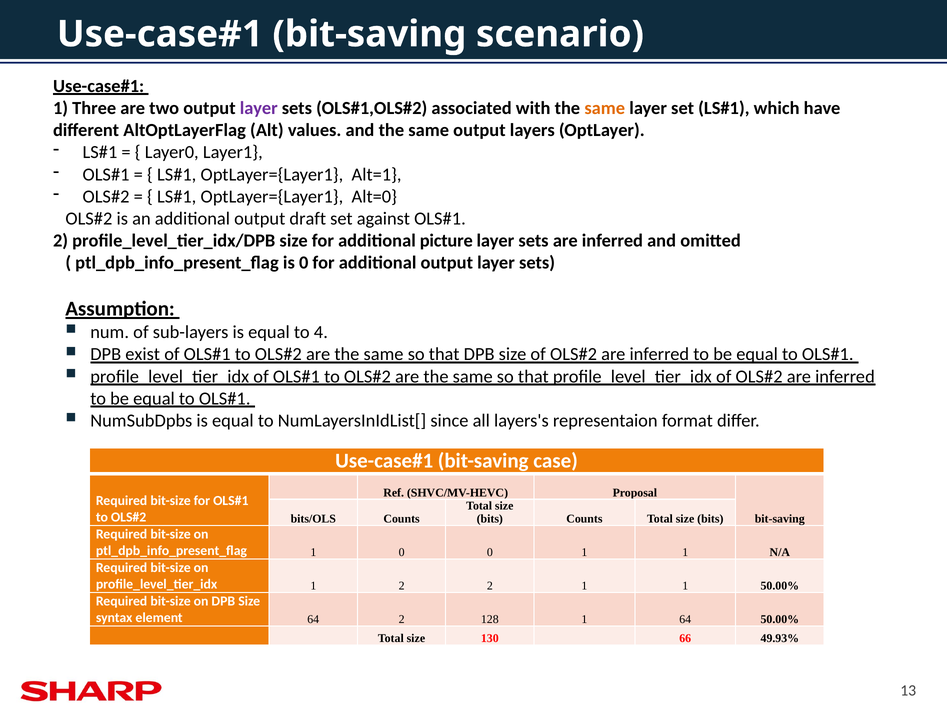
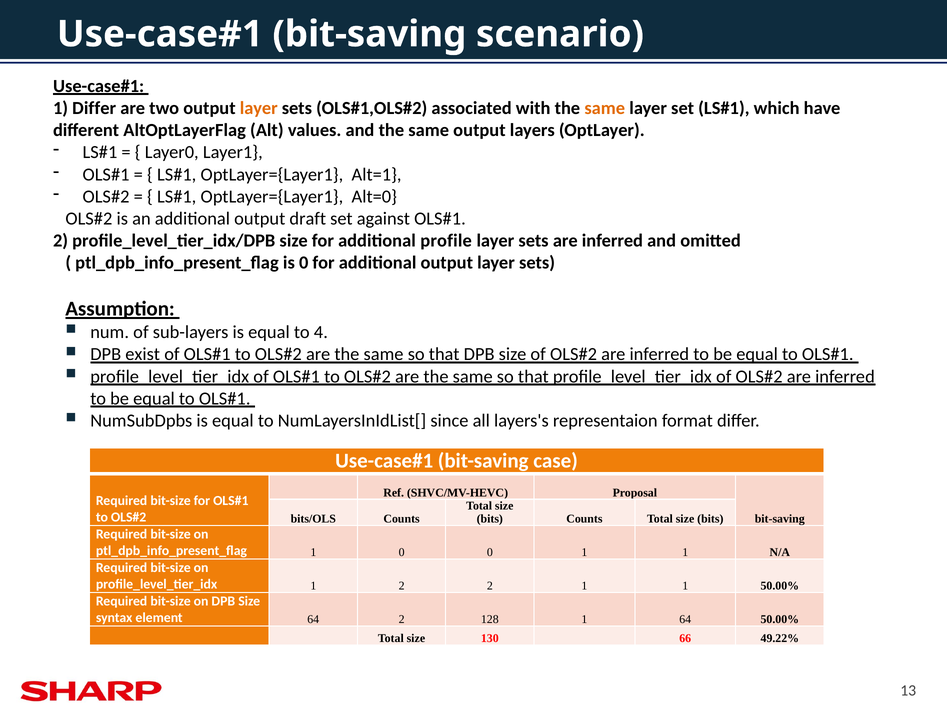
1 Three: Three -> Differ
layer at (259, 108) colour: purple -> orange
picture: picture -> profile
49.93%: 49.93% -> 49.22%
